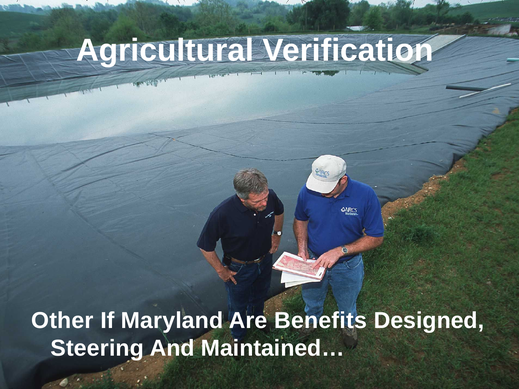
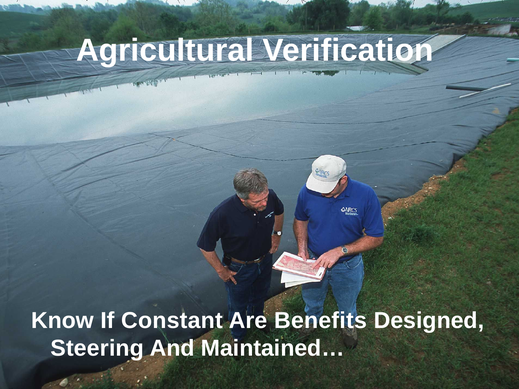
Other: Other -> Know
Maryland: Maryland -> Constant
